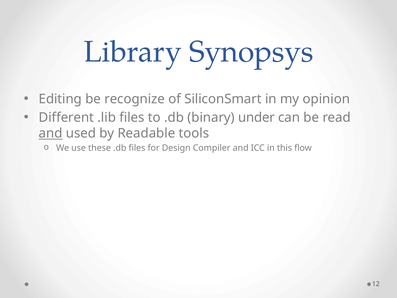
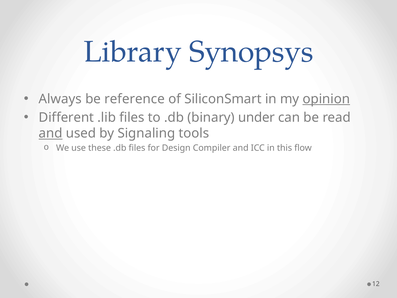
Editing: Editing -> Always
recognize: recognize -> reference
opinion underline: none -> present
Readable: Readable -> Signaling
